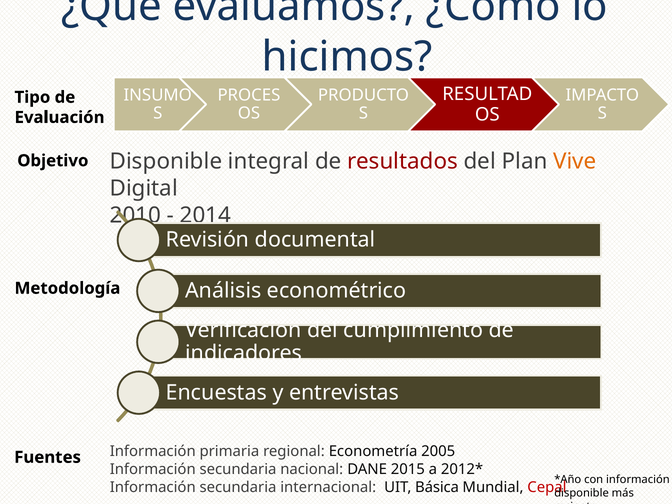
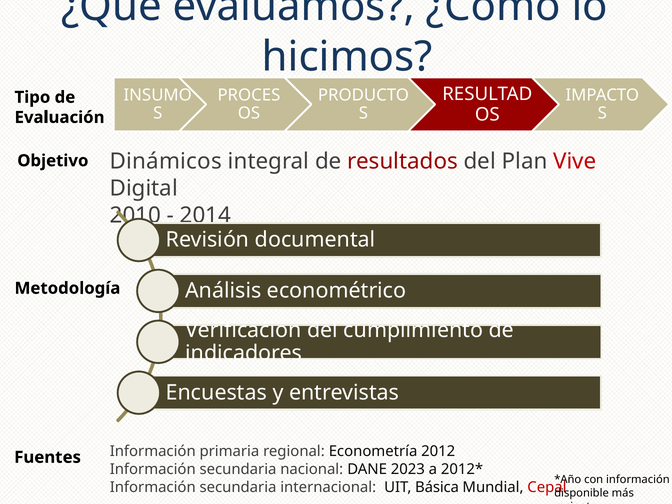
Disponible at (166, 162): Disponible -> Dinámicos
Vive colour: orange -> red
2005: 2005 -> 2012
2015: 2015 -> 2023
